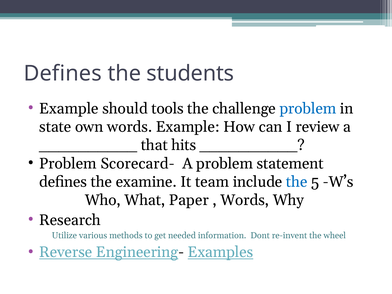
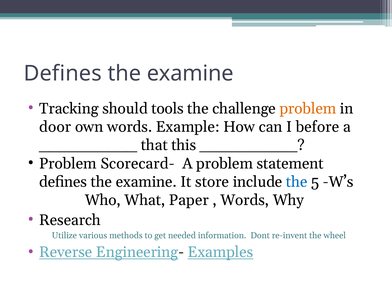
students at (190, 73): students -> examine
Example at (69, 109): Example -> Tracking
problem at (308, 109) colour: blue -> orange
state: state -> door
review: review -> before
hits: hits -> this
team: team -> store
